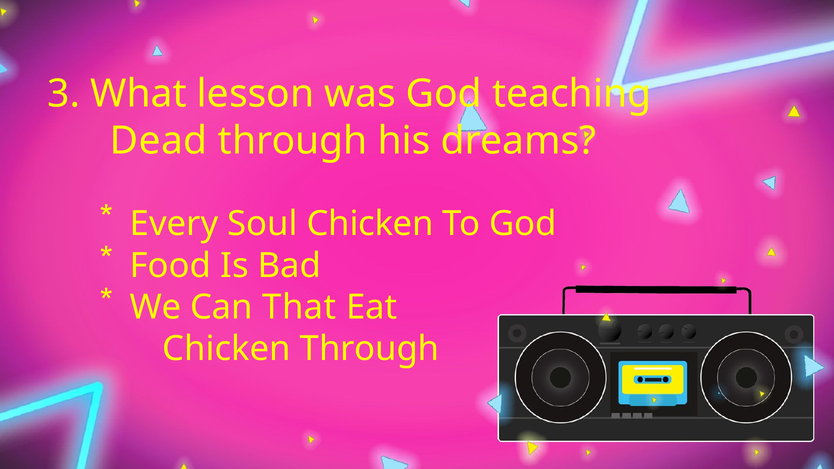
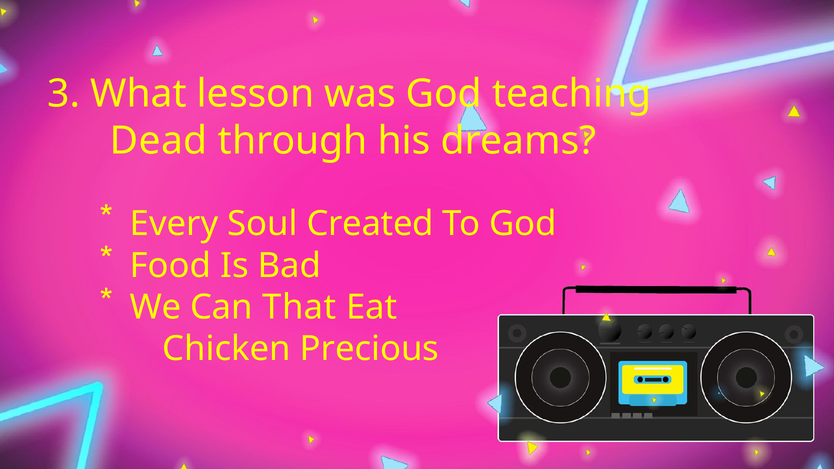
Soul Chicken: Chicken -> Created
Chicken Through: Through -> Precious
